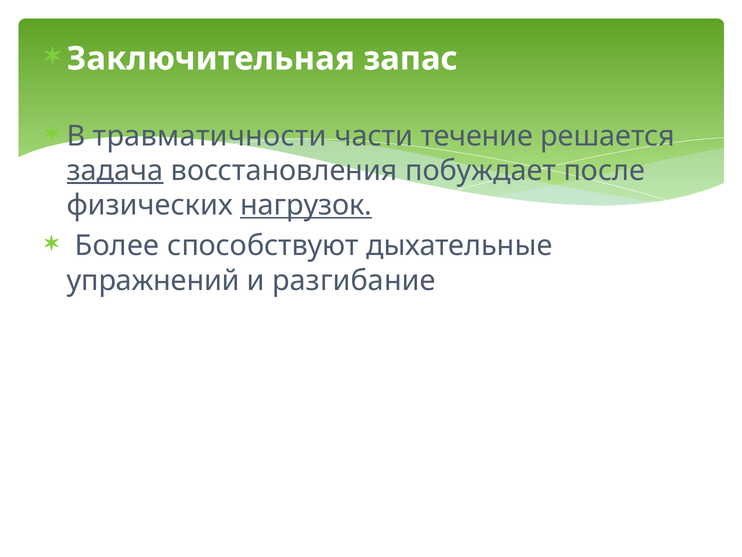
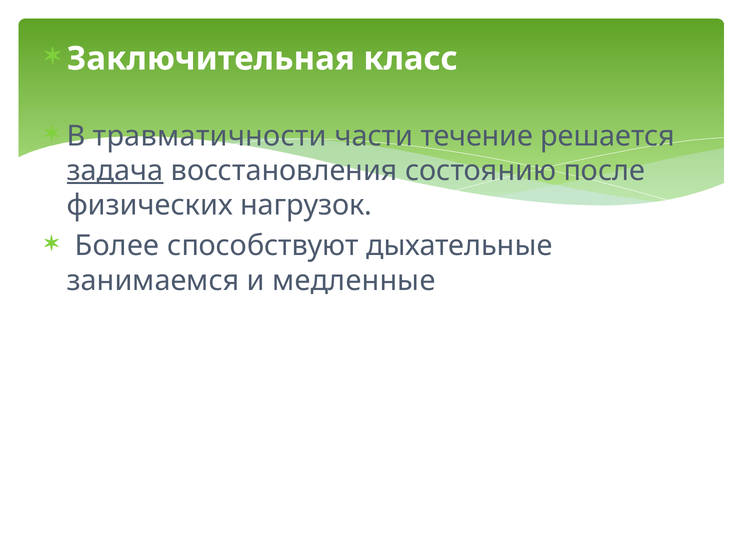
запас: запас -> класс
побуждает: побуждает -> состоянию
нагрузок underline: present -> none
упражнений: упражнений -> занимаемся
разгибание: разгибание -> медленные
